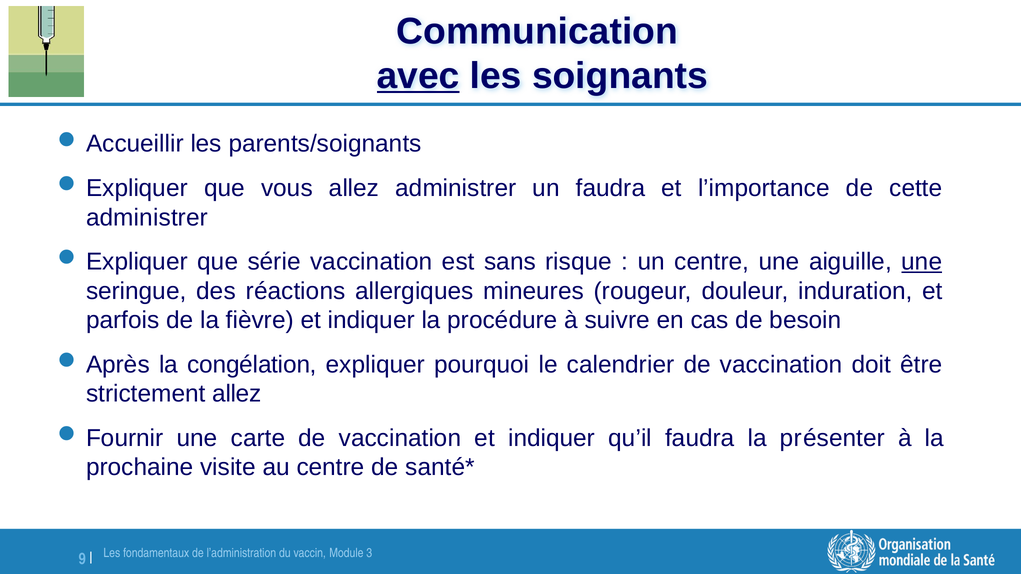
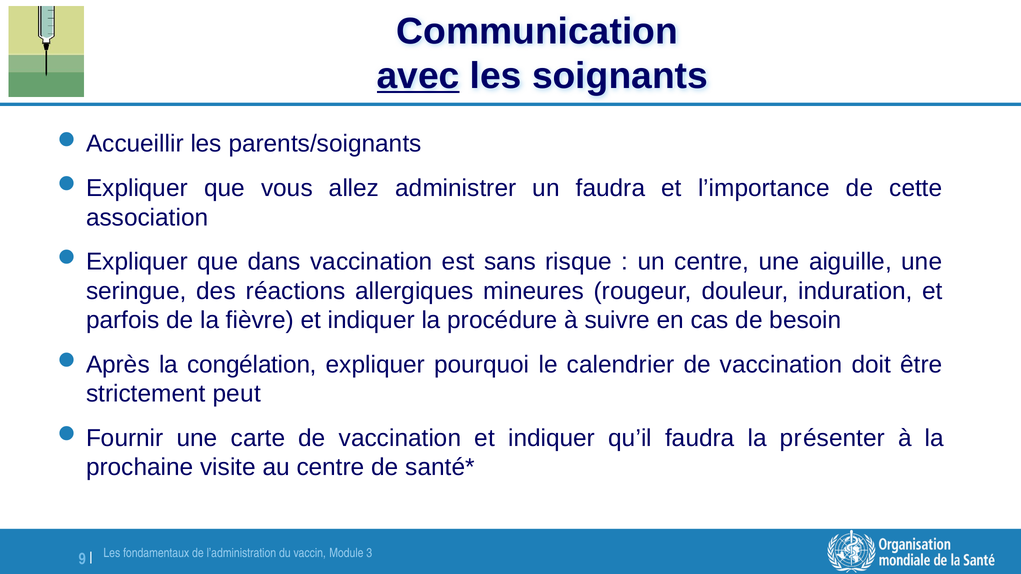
administrer at (147, 218): administrer -> association
série: série -> dans
une at (922, 262) underline: present -> none
strictement allez: allez -> peut
